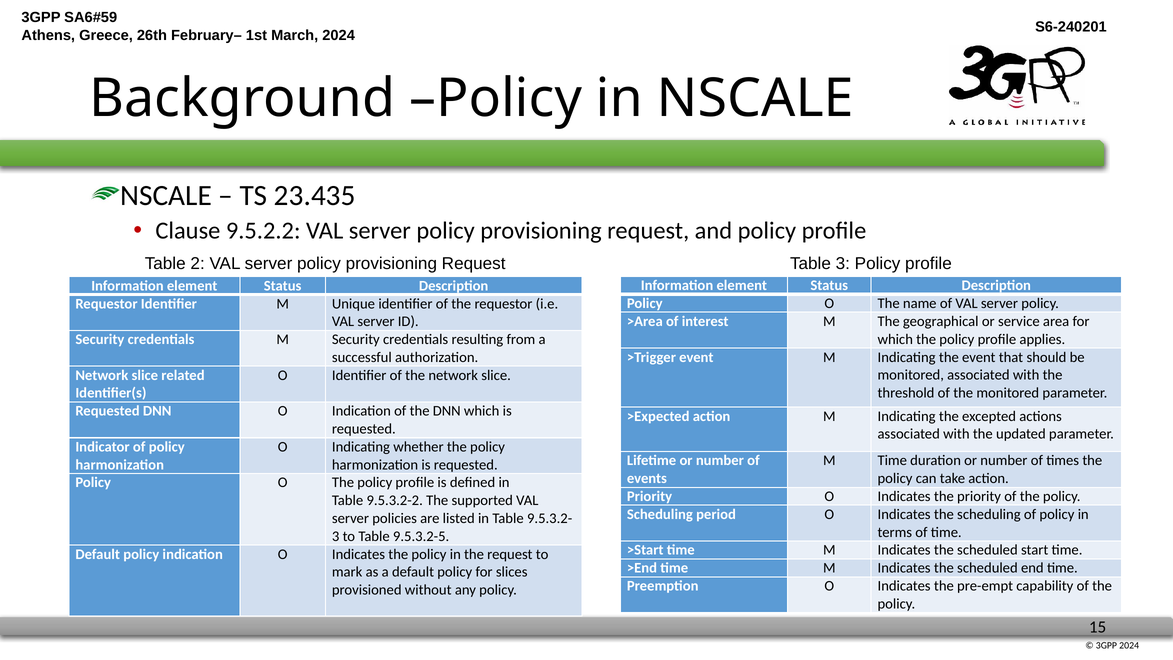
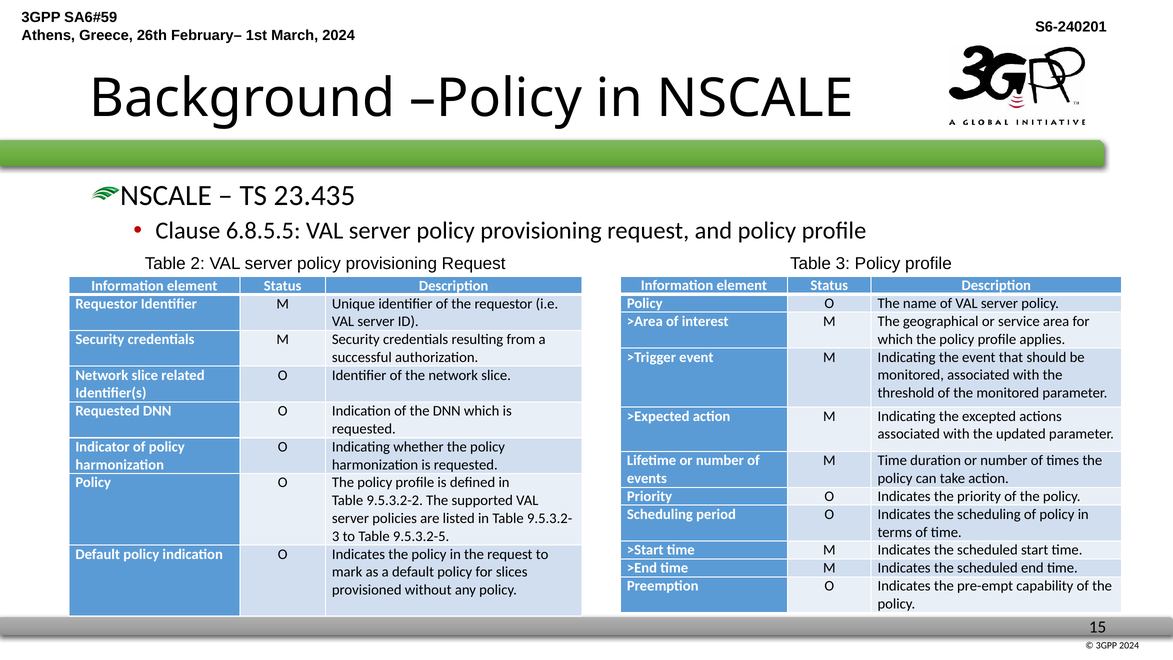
9.5.2.2: 9.5.2.2 -> 6.8.5.5
